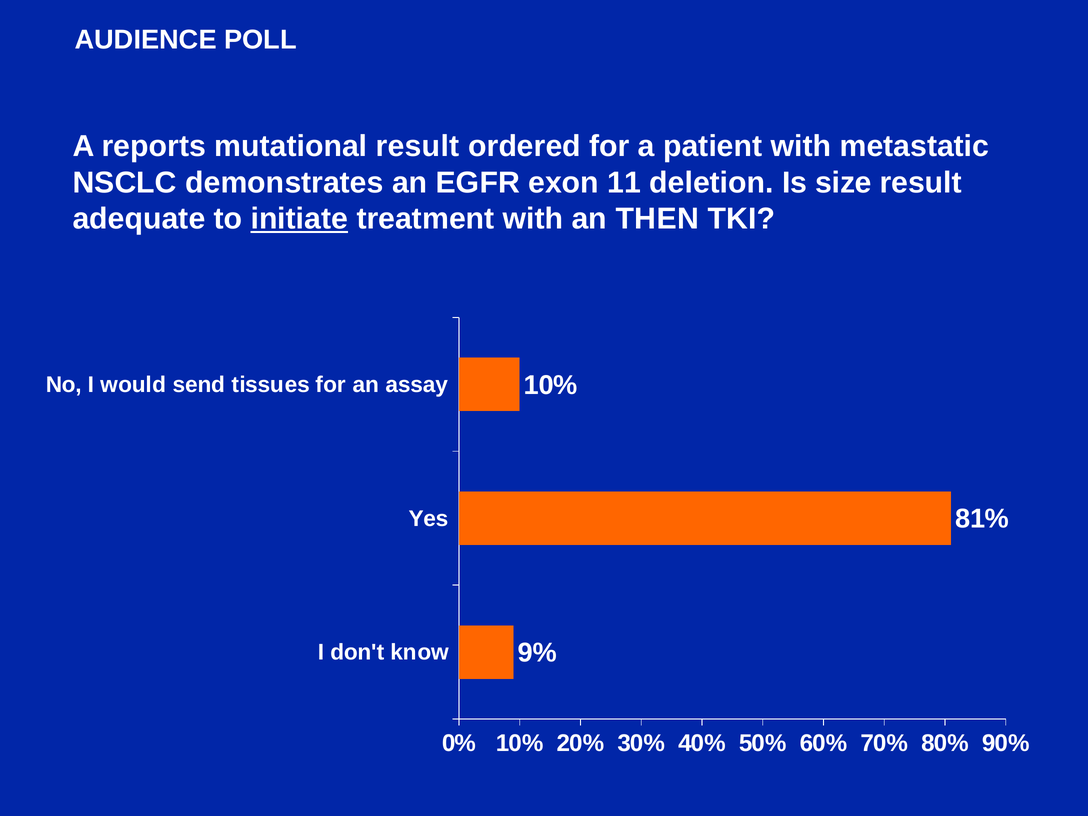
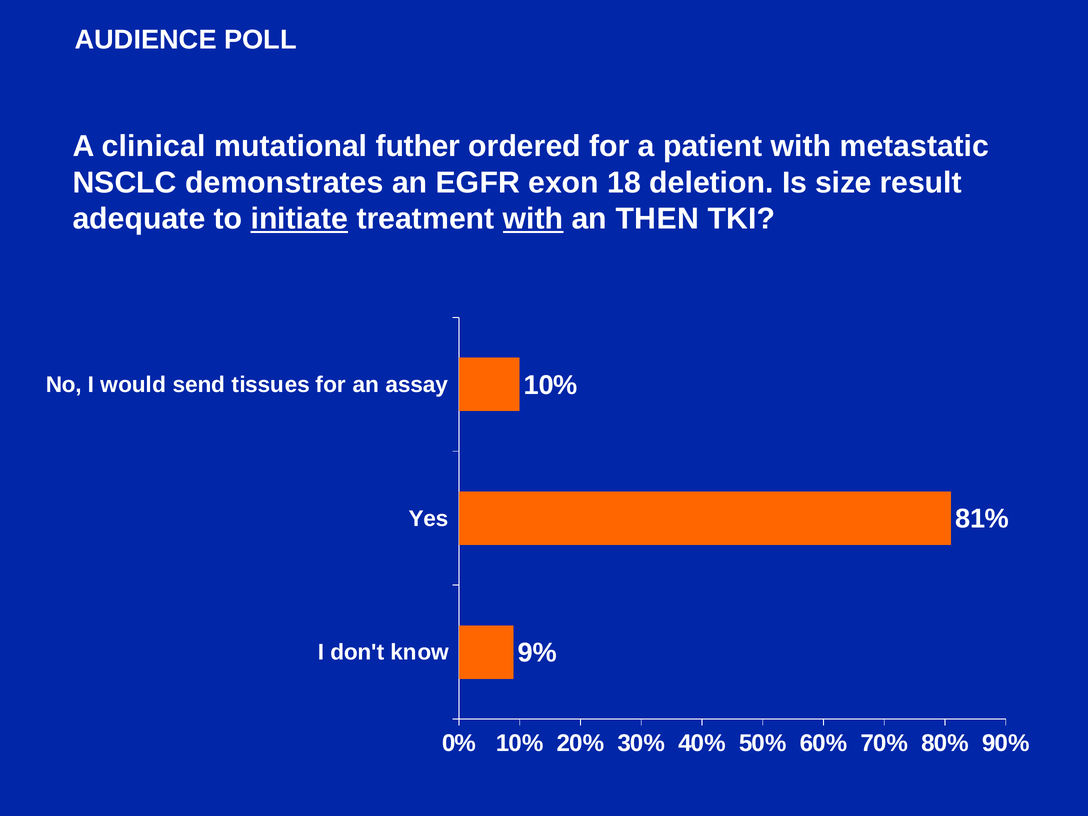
reports: reports -> clinical
mutational result: result -> futher
11: 11 -> 18
with at (533, 219) underline: none -> present
